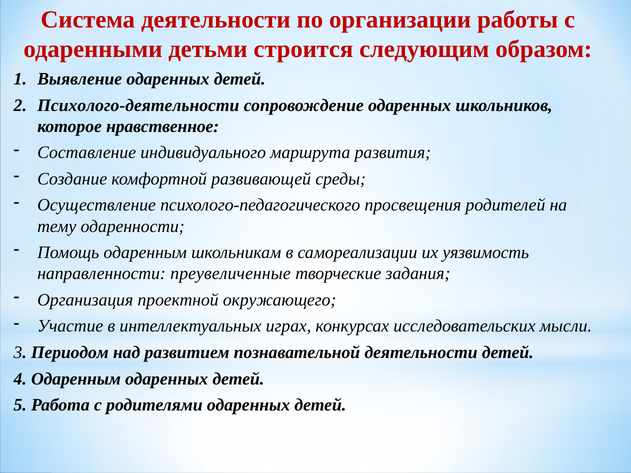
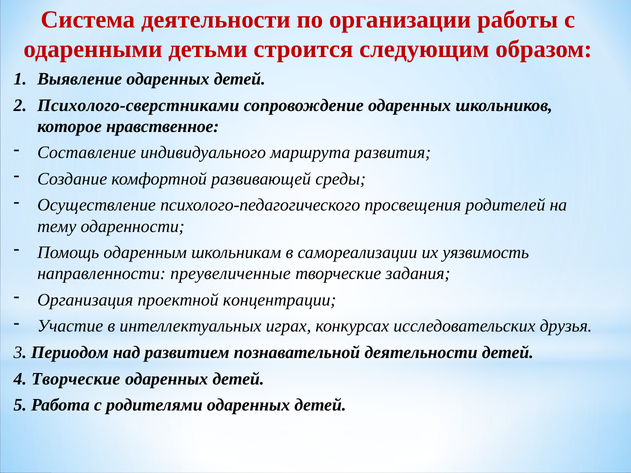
Психолого-деятельности: Психолого-деятельности -> Психолого-сверстниками
окружающего: окружающего -> концентрации
мысли: мысли -> друзья
4 Одаренным: Одаренным -> Творческие
